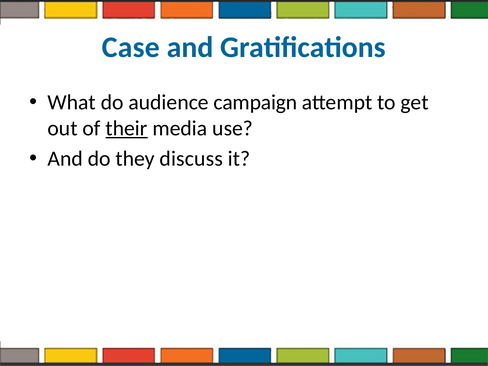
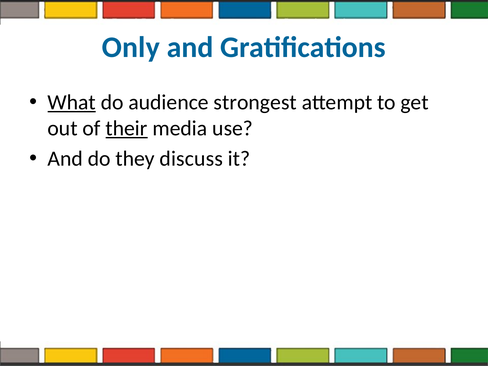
Case: Case -> Only
What underline: none -> present
campaign: campaign -> strongest
